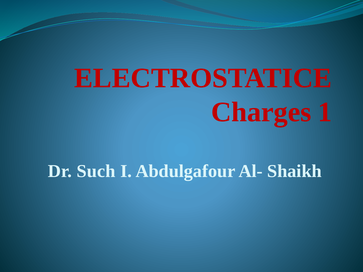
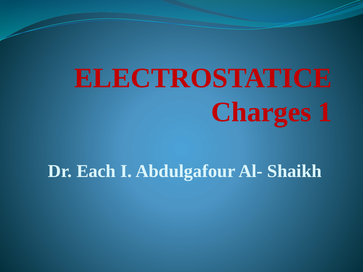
Such: Such -> Each
